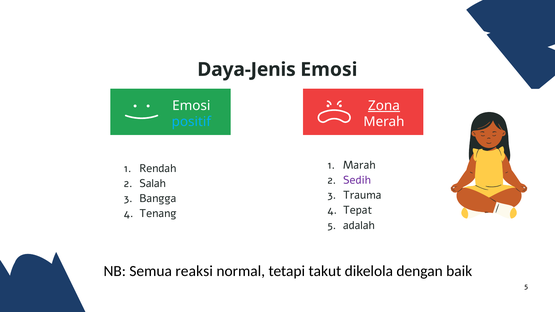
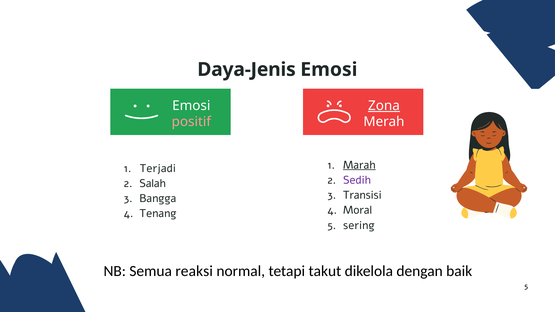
positif colour: light blue -> pink
Marah underline: none -> present
Rendah: Rendah -> Terjadi
Trauma: Trauma -> Transisi
Tepat: Tepat -> Moral
adalah: adalah -> sering
